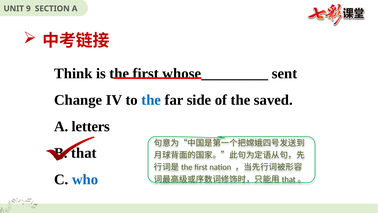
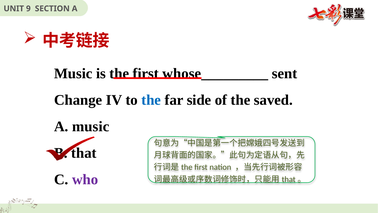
Think at (73, 73): Think -> Music
letters at (91, 126): letters -> music
who colour: blue -> purple
